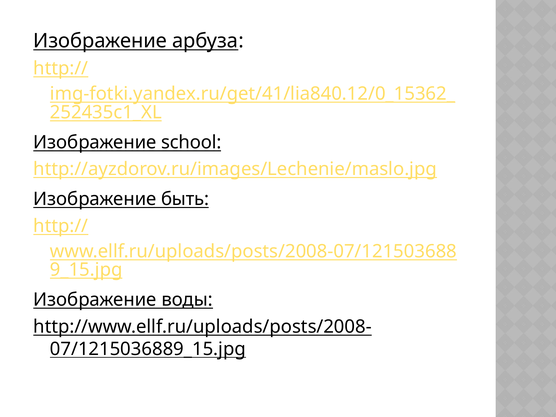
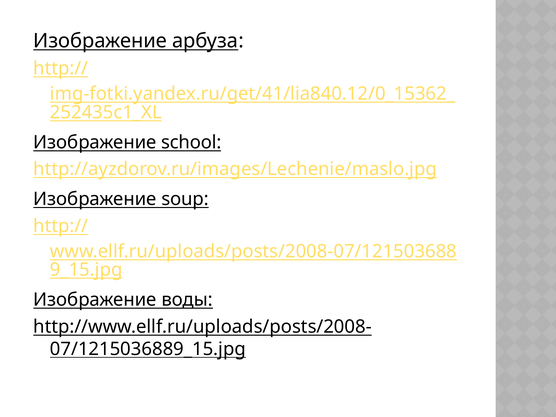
быть: быть -> soup
